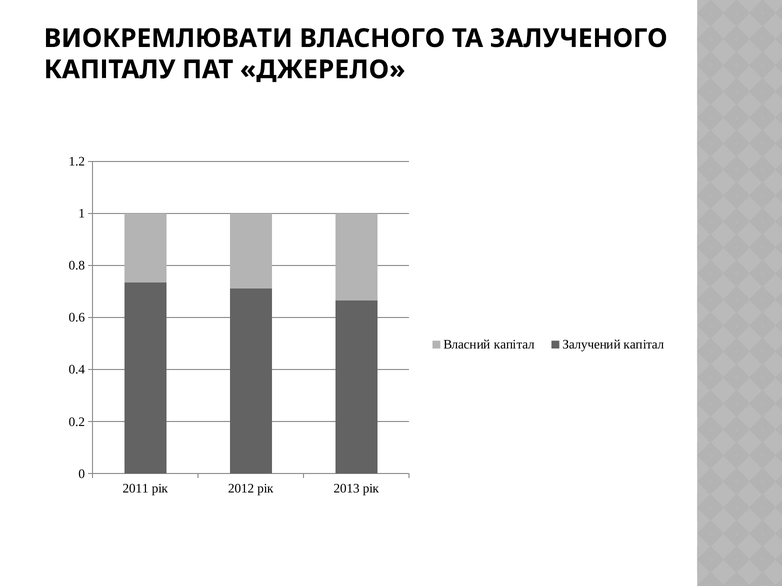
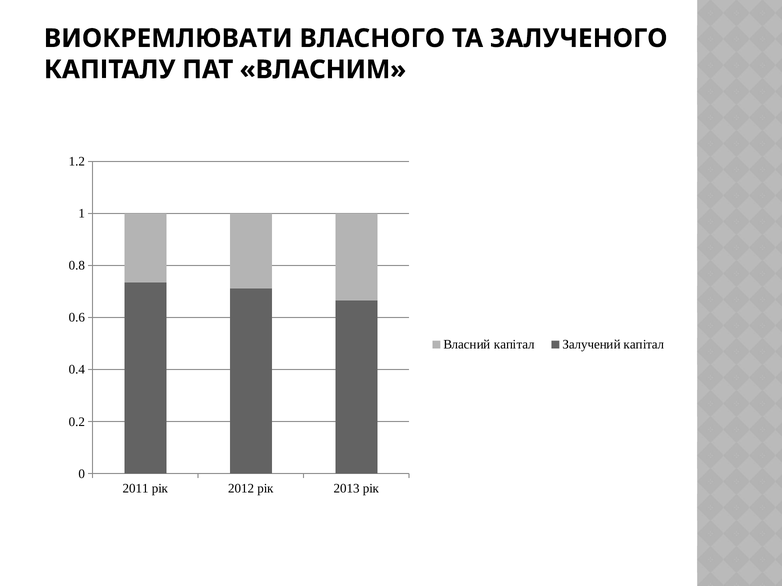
ДЖЕРЕЛО: ДЖЕРЕЛО -> ВЛАСНИМ
